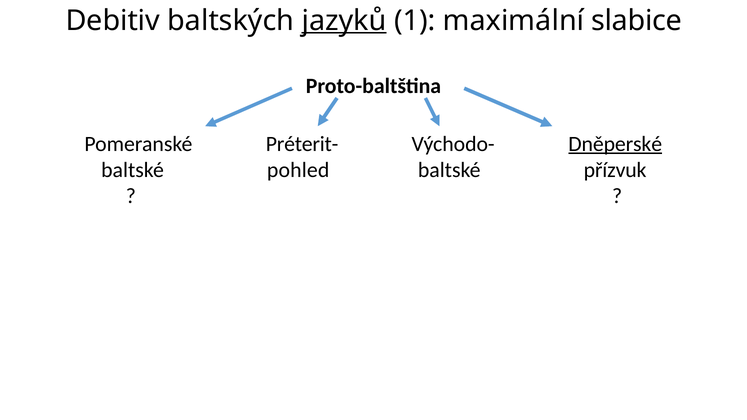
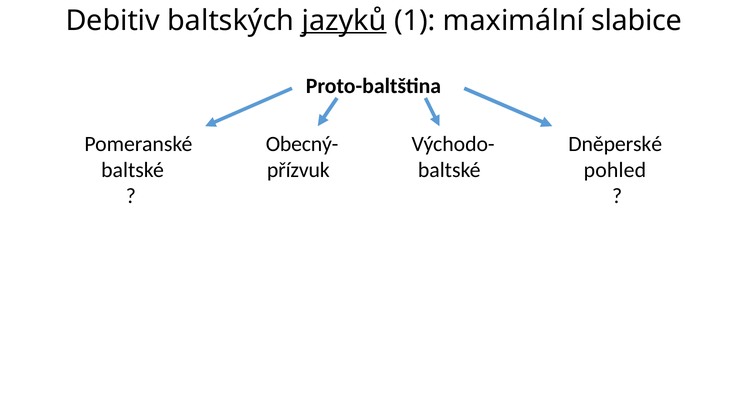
Préterit-: Préterit- -> Obecný-
Dněperské underline: present -> none
pohled: pohled -> přízvuk
přízvuk: přízvuk -> pohled
